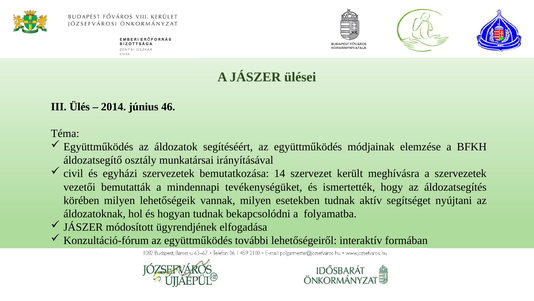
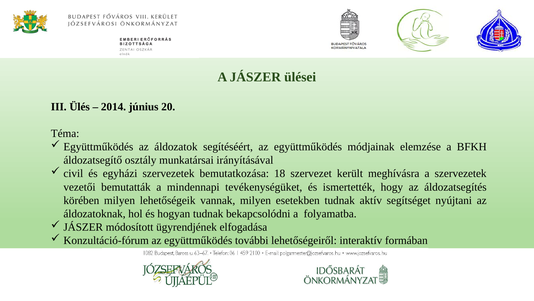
46: 46 -> 20
14: 14 -> 18
